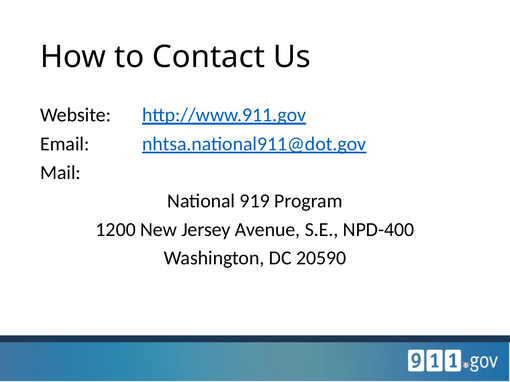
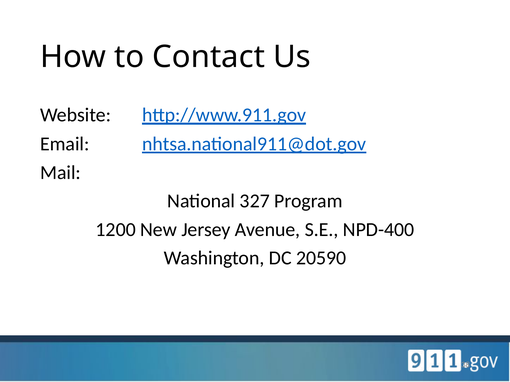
919: 919 -> 327
